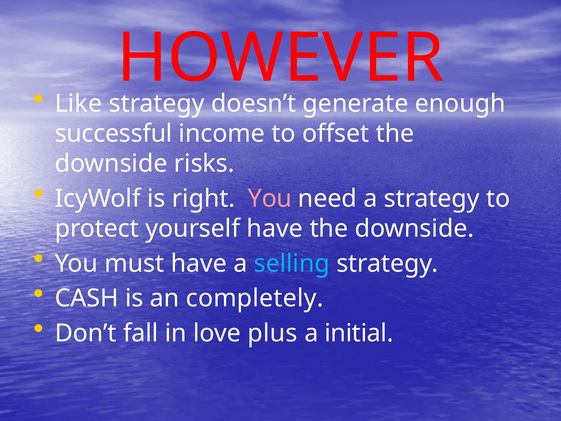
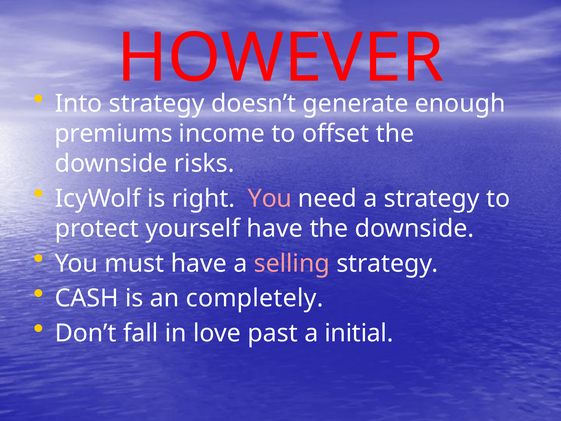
Like: Like -> Into
successful: successful -> premiums
selling colour: light blue -> pink
plus: plus -> past
